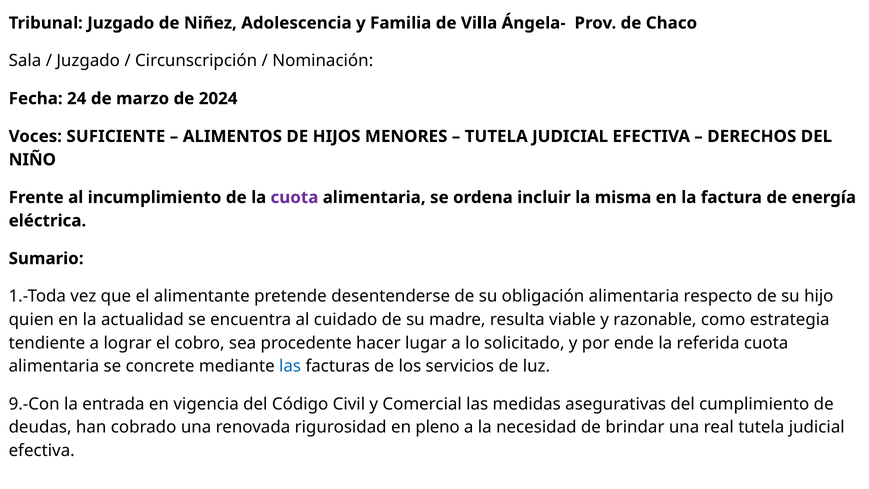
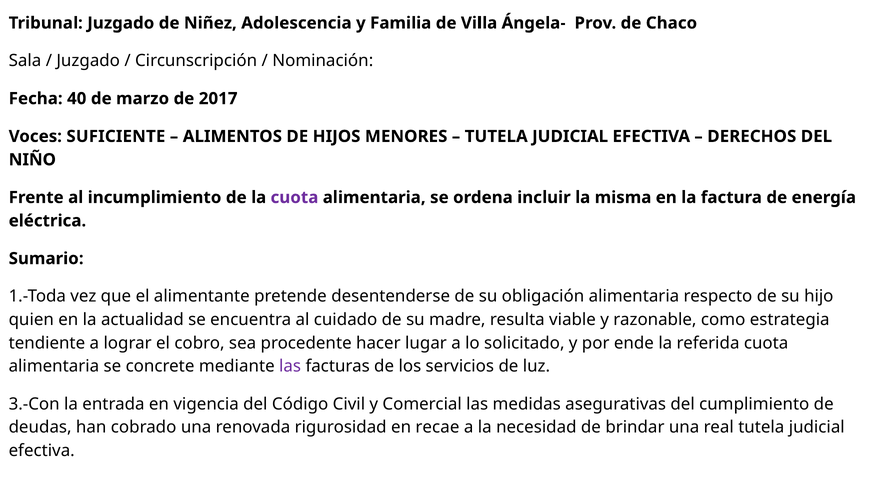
24: 24 -> 40
2024: 2024 -> 2017
las at (290, 366) colour: blue -> purple
9.-Con: 9.-Con -> 3.-Con
pleno: pleno -> recae
